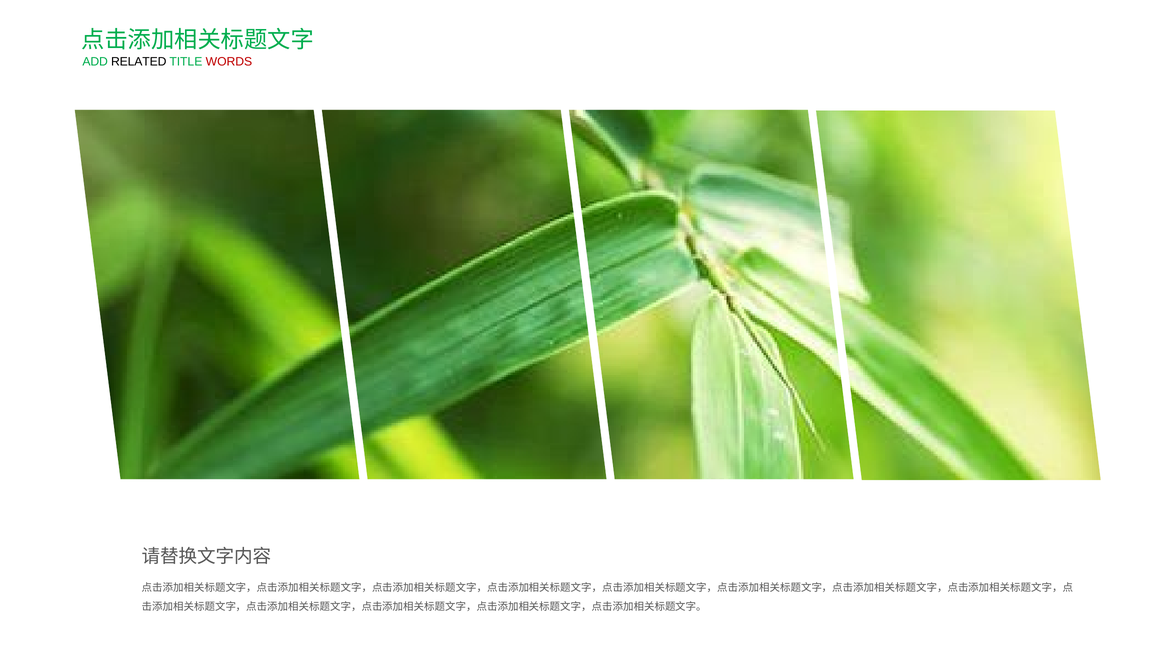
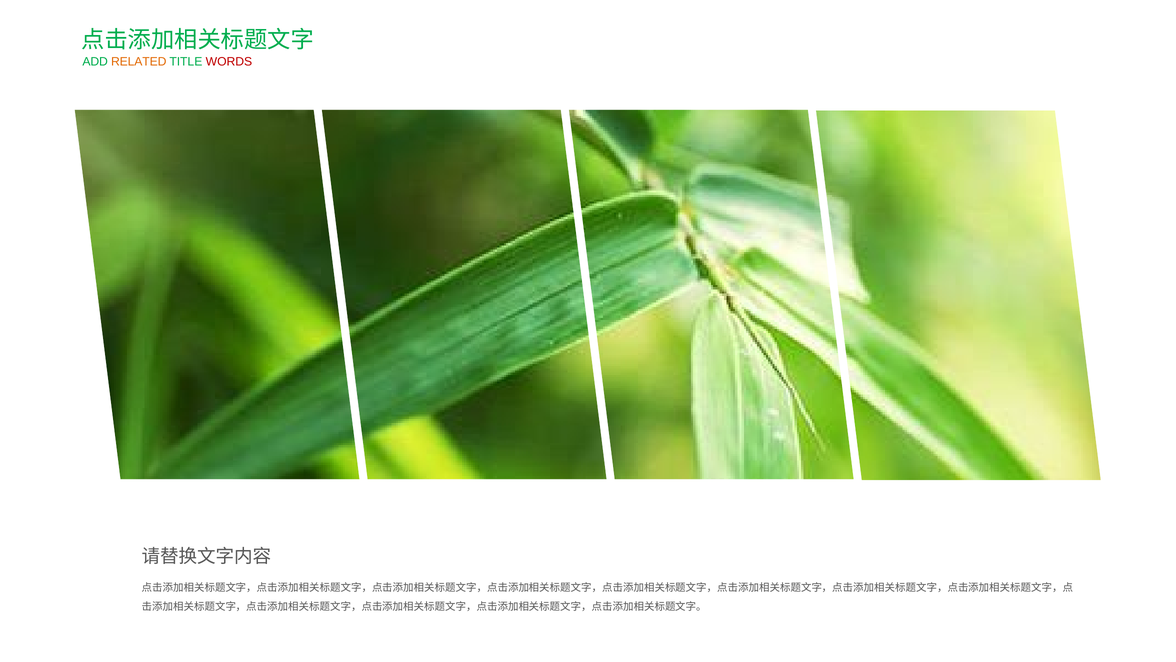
RELATED colour: black -> orange
